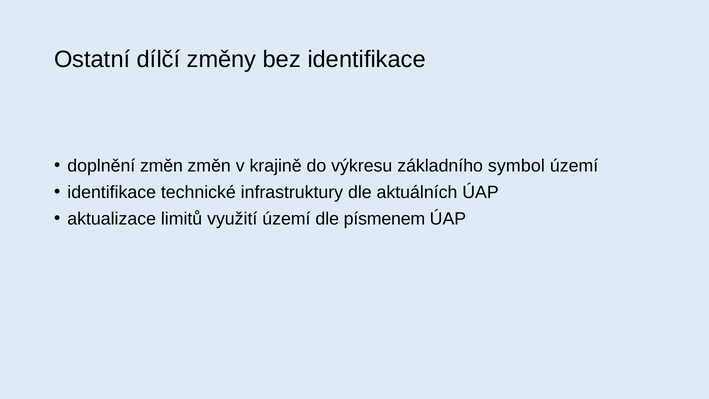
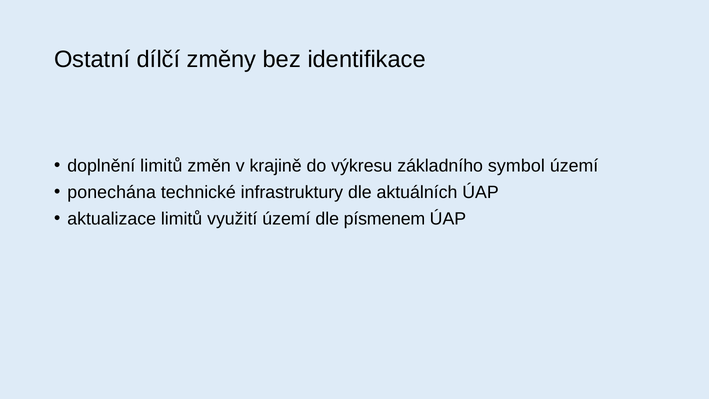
doplnění změn: změn -> limitů
identifikace at (112, 192): identifikace -> ponechána
